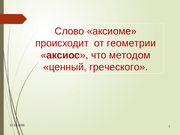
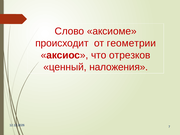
методом: методом -> отрезков
греческого: греческого -> наложения
